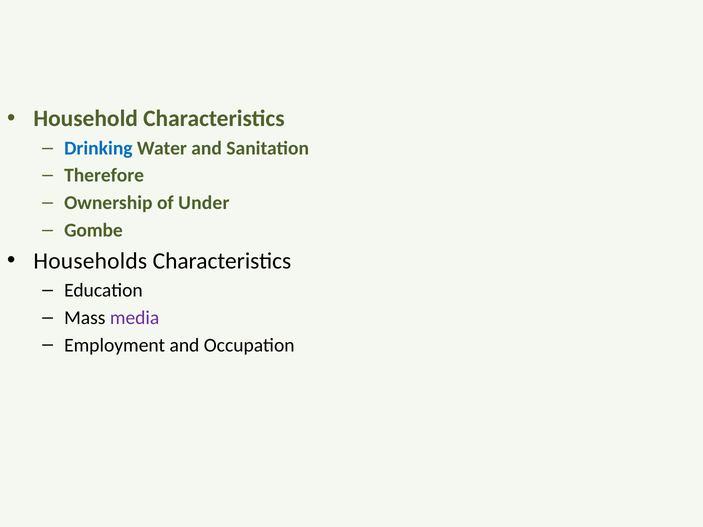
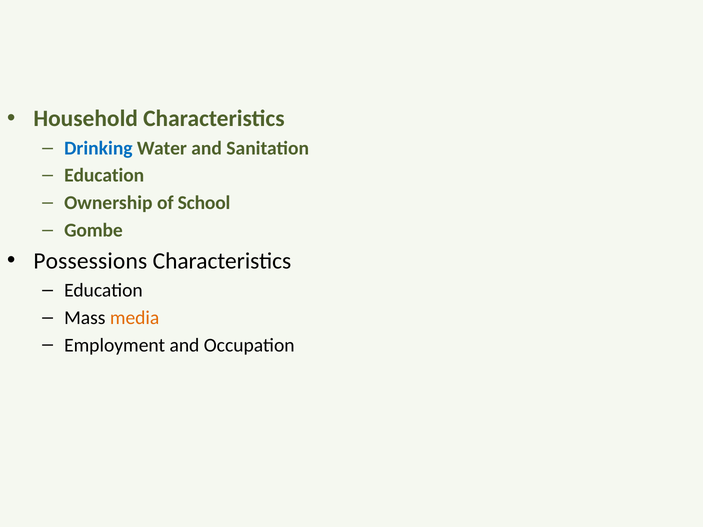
Therefore at (104, 176): Therefore -> Education
Under: Under -> School
Households: Households -> Possessions
media colour: purple -> orange
